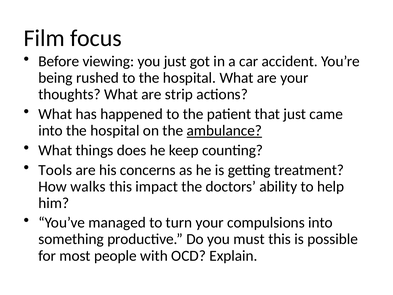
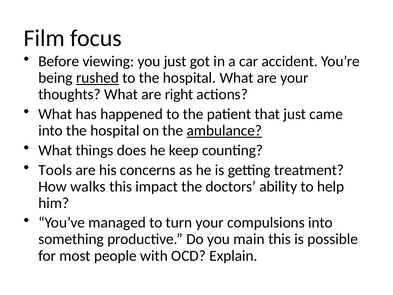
rushed underline: none -> present
strip: strip -> right
must: must -> main
